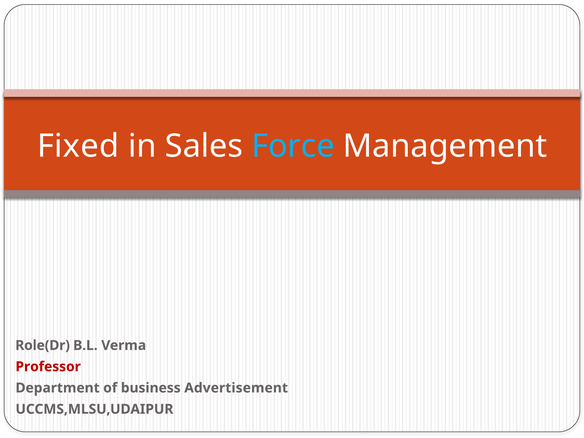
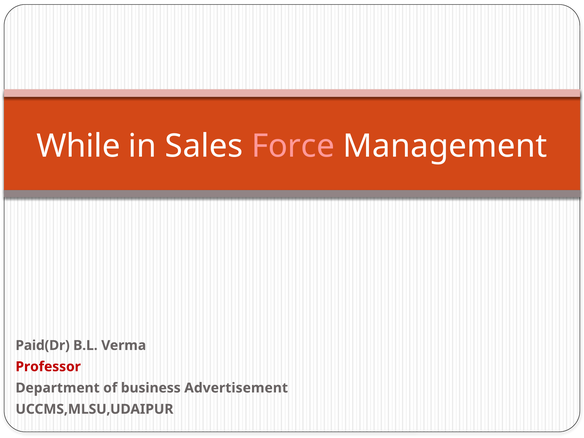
Fixed: Fixed -> While
Force colour: light blue -> pink
Role(Dr: Role(Dr -> Paid(Dr
